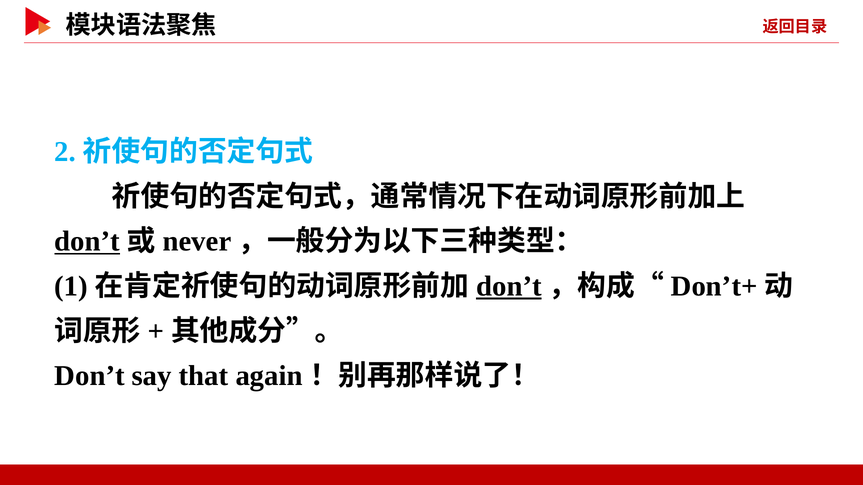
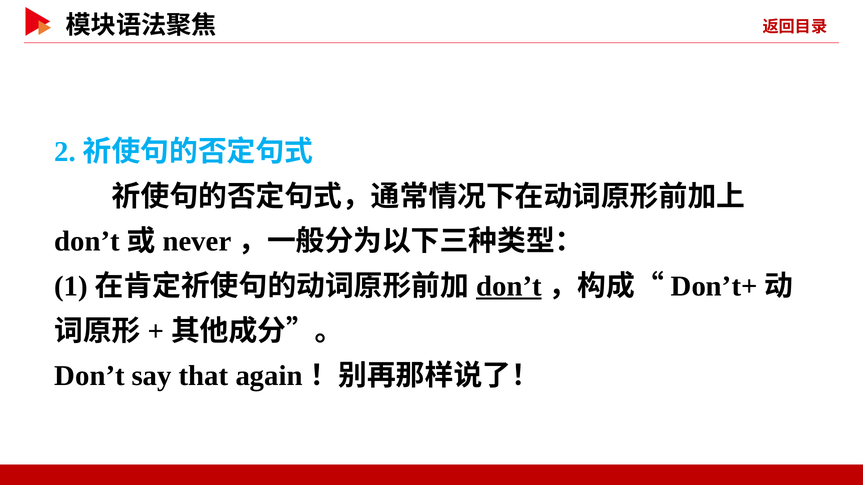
don’t at (87, 242) underline: present -> none
